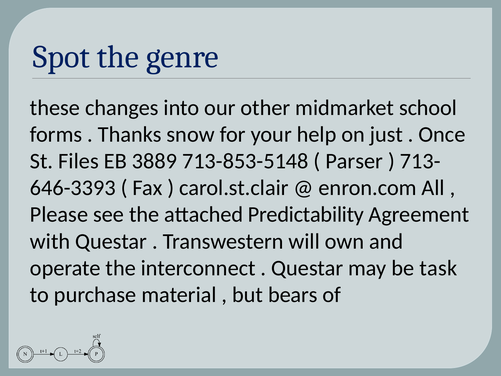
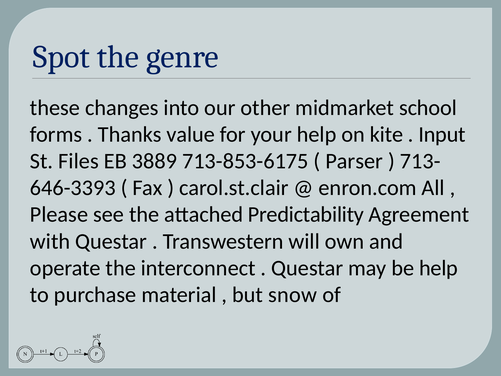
snow: snow -> value
just: just -> kite
Once: Once -> Input
713-853-5148: 713-853-5148 -> 713-853-6175
be task: task -> help
bears: bears -> snow
